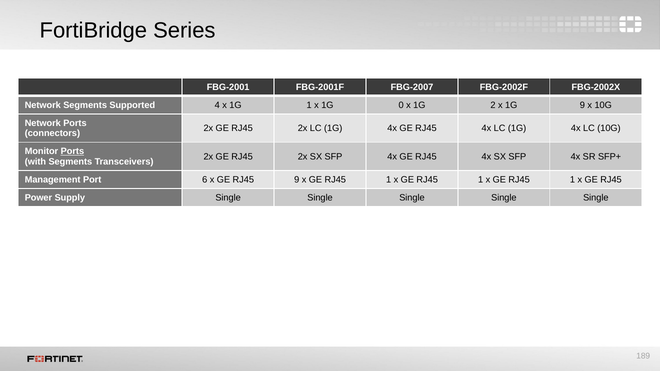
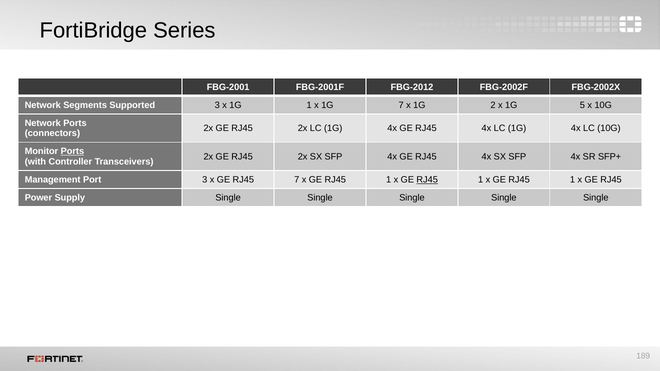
FBG-2007: FBG-2007 -> FBG-2012
Supported 4: 4 -> 3
1G 0: 0 -> 7
1G 9: 9 -> 5
with Segments: Segments -> Controller
Port 6: 6 -> 3
RJ45 9: 9 -> 7
RJ45 at (427, 180) underline: none -> present
